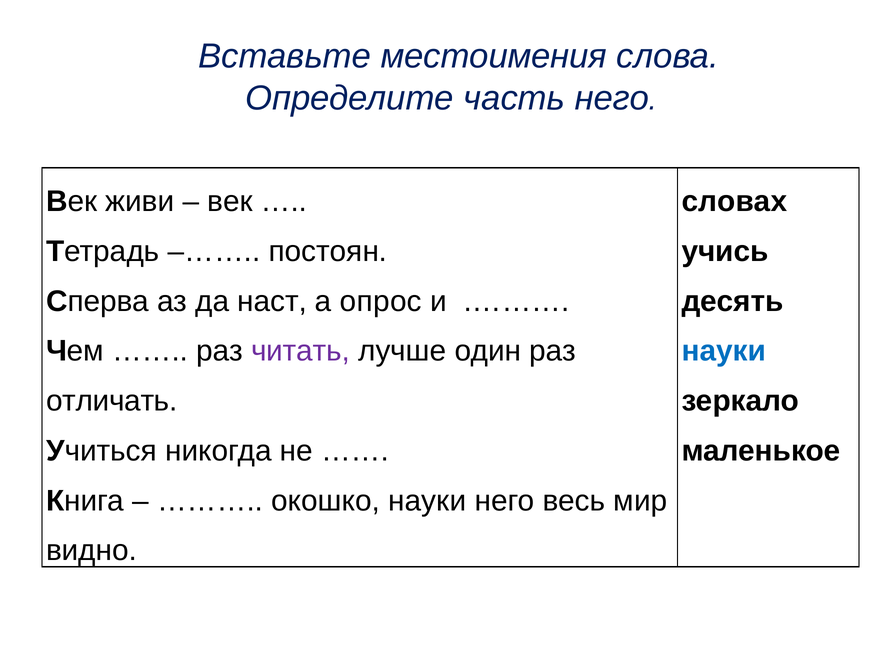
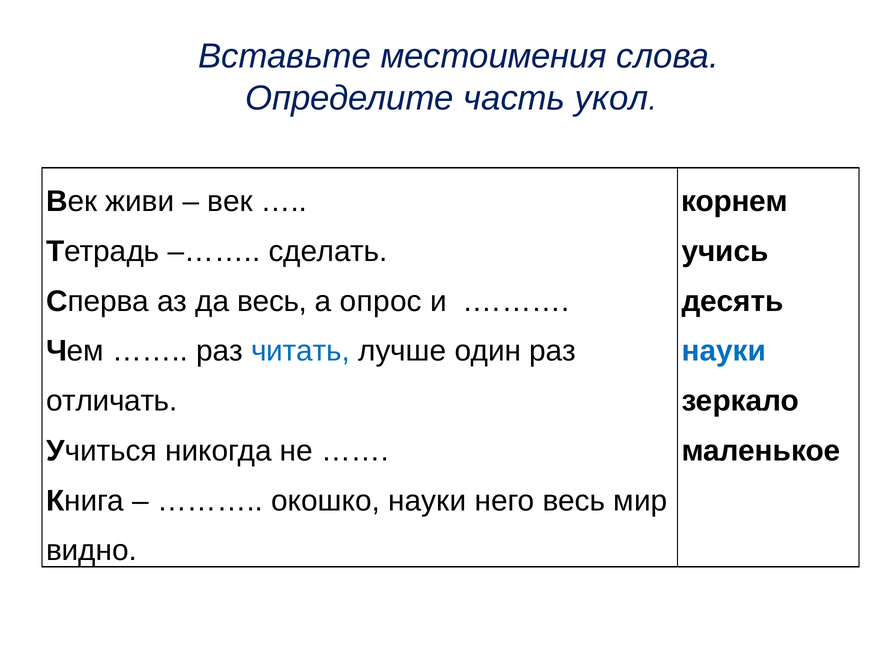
часть него: него -> укол
словах: словах -> корнем
постоян: постоян -> сделать
да наст: наст -> весь
читать colour: purple -> blue
